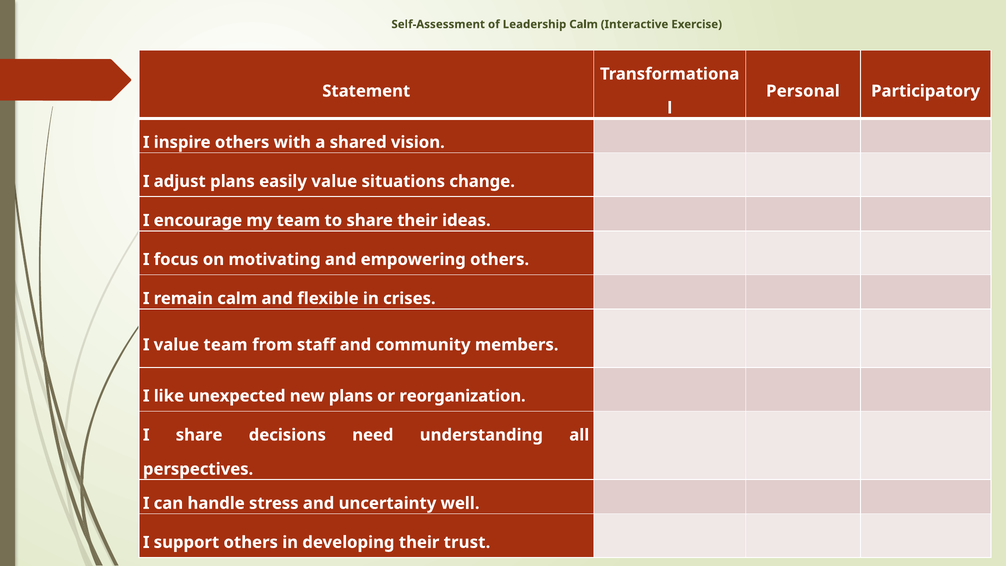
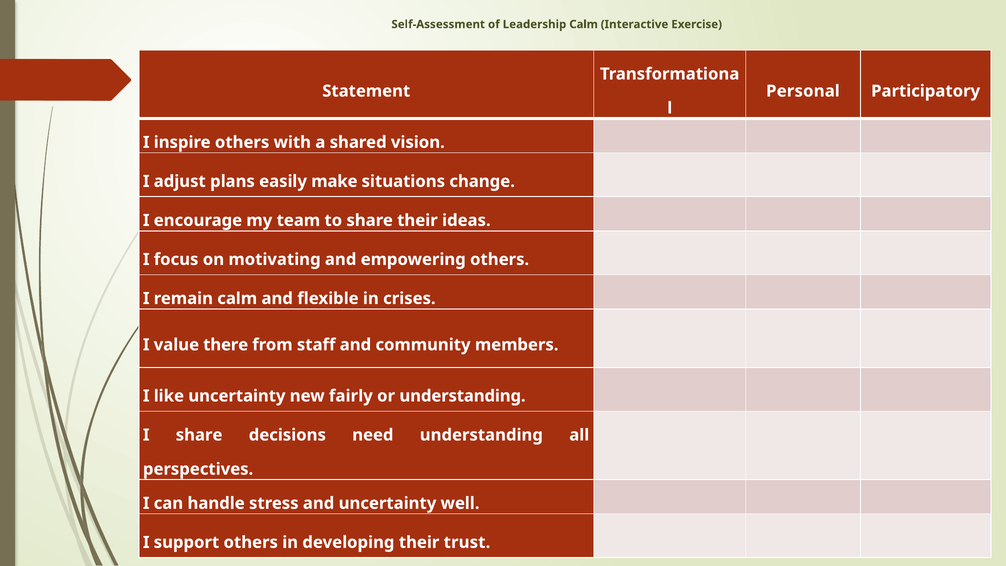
easily value: value -> make
value team: team -> there
like unexpected: unexpected -> uncertainty
new plans: plans -> fairly
or reorganization: reorganization -> understanding
